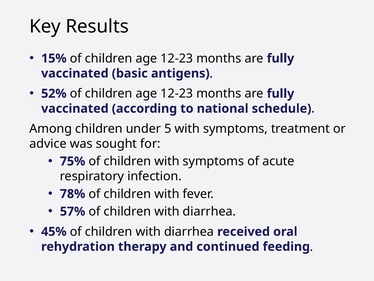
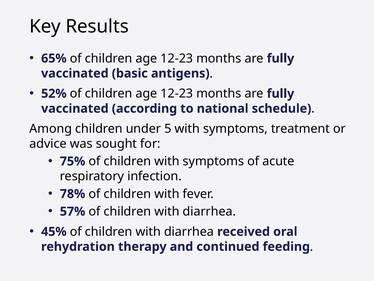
15%: 15% -> 65%
